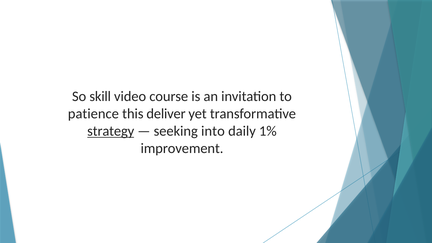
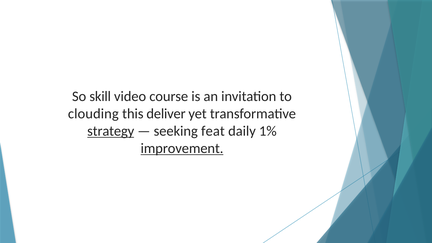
patience: patience -> clouding
into: into -> feat
improvement underline: none -> present
